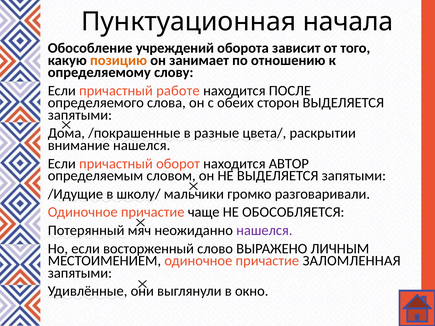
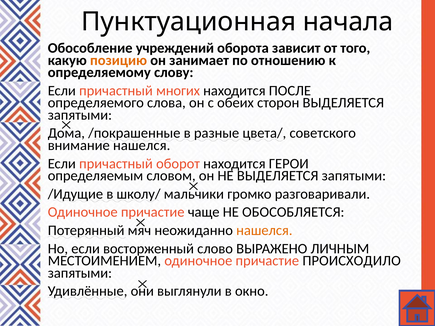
работе: работе -> многих
раскрытии: раскрытии -> советского
АВТОР: АВТОР -> ГЕРОИ
нашелся at (264, 231) colour: purple -> orange
ЗАЛОМЛЕННАЯ: ЗАЛОМЛЕННАЯ -> ПРОИСХОДИЛО
